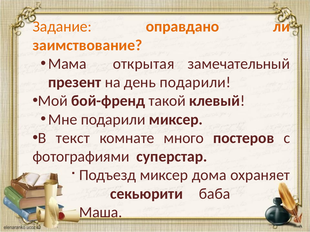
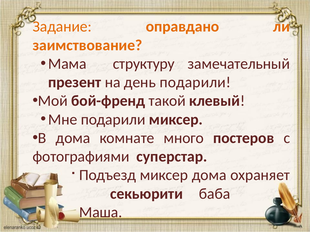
открытая: открытая -> структуру
В текст: текст -> дома
